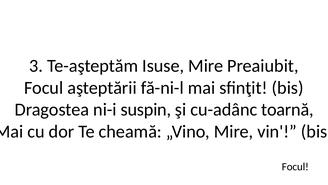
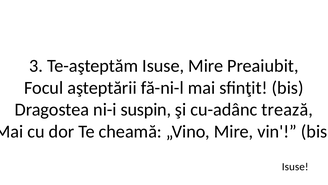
toarnă: toarnă -> trează
Focul at (295, 166): Focul -> Isuse
